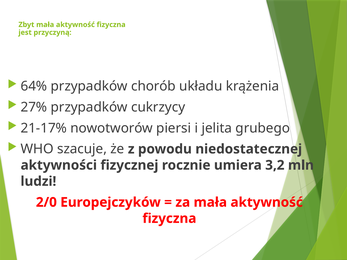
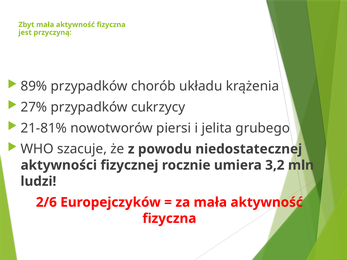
64%: 64% -> 89%
21-17%: 21-17% -> 21-81%
2/0: 2/0 -> 2/6
